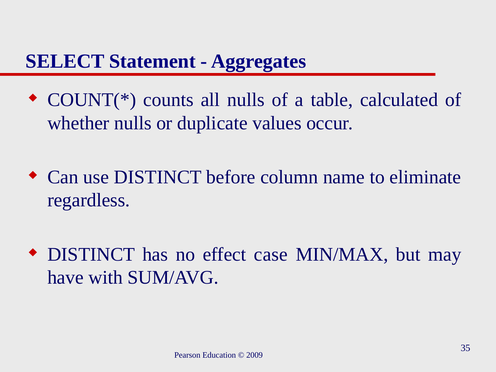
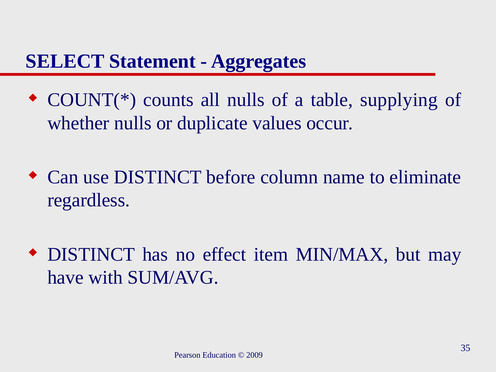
calculated: calculated -> supplying
case: case -> item
